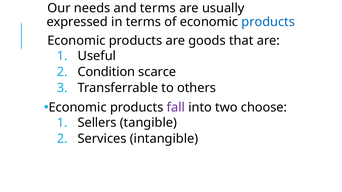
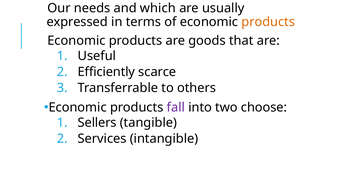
and terms: terms -> which
products at (268, 22) colour: blue -> orange
Condition: Condition -> Efficiently
